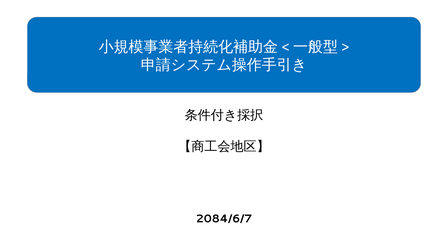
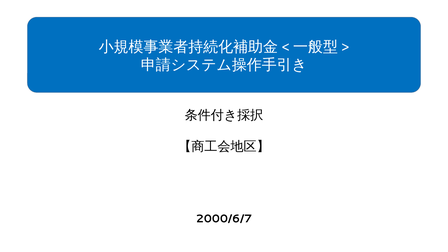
2084/6/7: 2084/6/7 -> 2000/6/7
